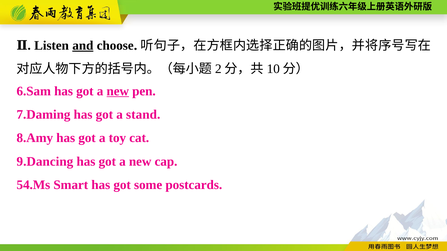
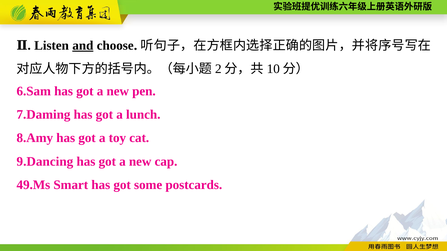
new at (118, 91) underline: present -> none
stand: stand -> lunch
54.Ms: 54.Ms -> 49.Ms
